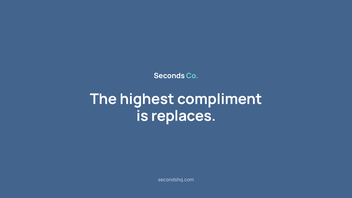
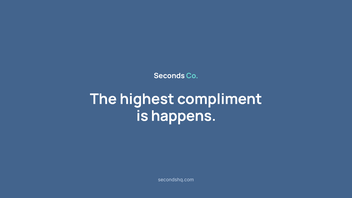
replaces: replaces -> happens
